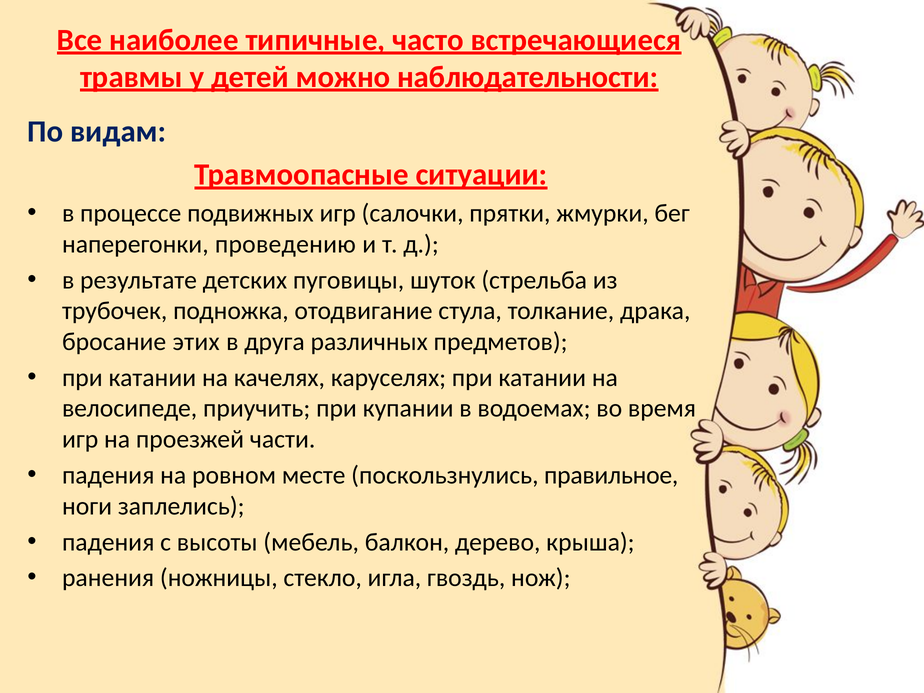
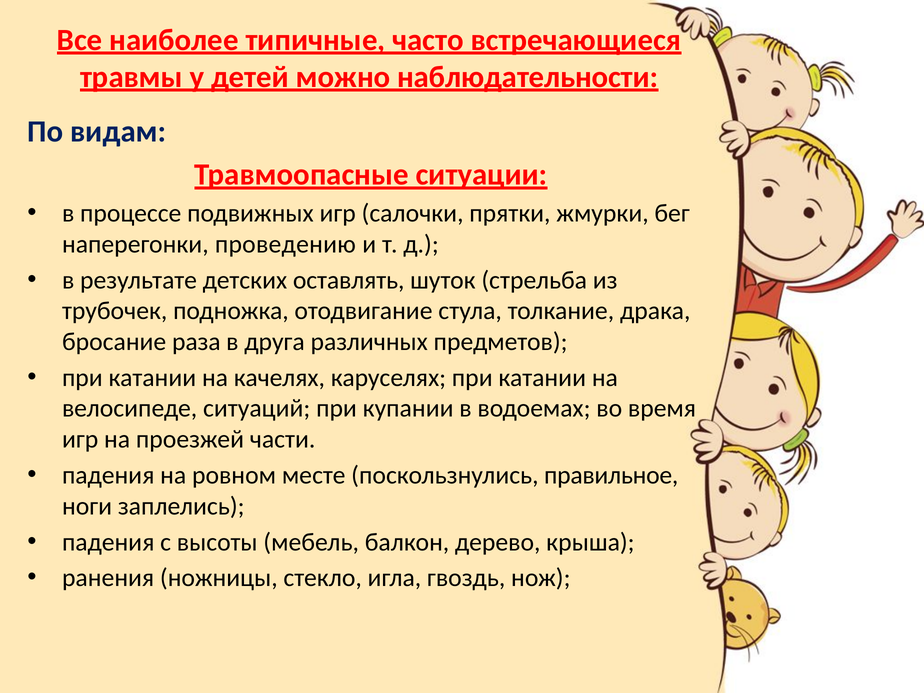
пуговицы: пуговицы -> оставлять
этих: этих -> раза
приучить: приучить -> ситуаций
